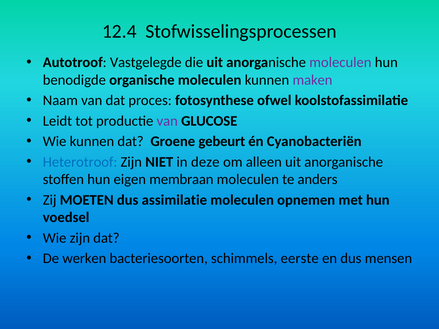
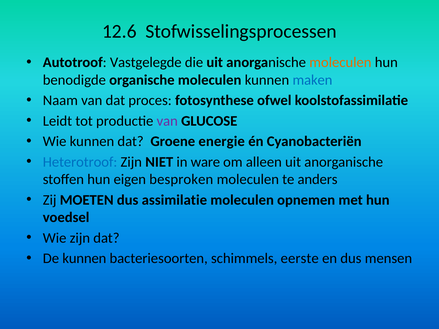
12.4: 12.4 -> 12.6
moleculen at (340, 63) colour: purple -> orange
maken colour: purple -> blue
gebeurt: gebeurt -> energie
deze: deze -> ware
membraan: membraan -> besproken
De werken: werken -> kunnen
